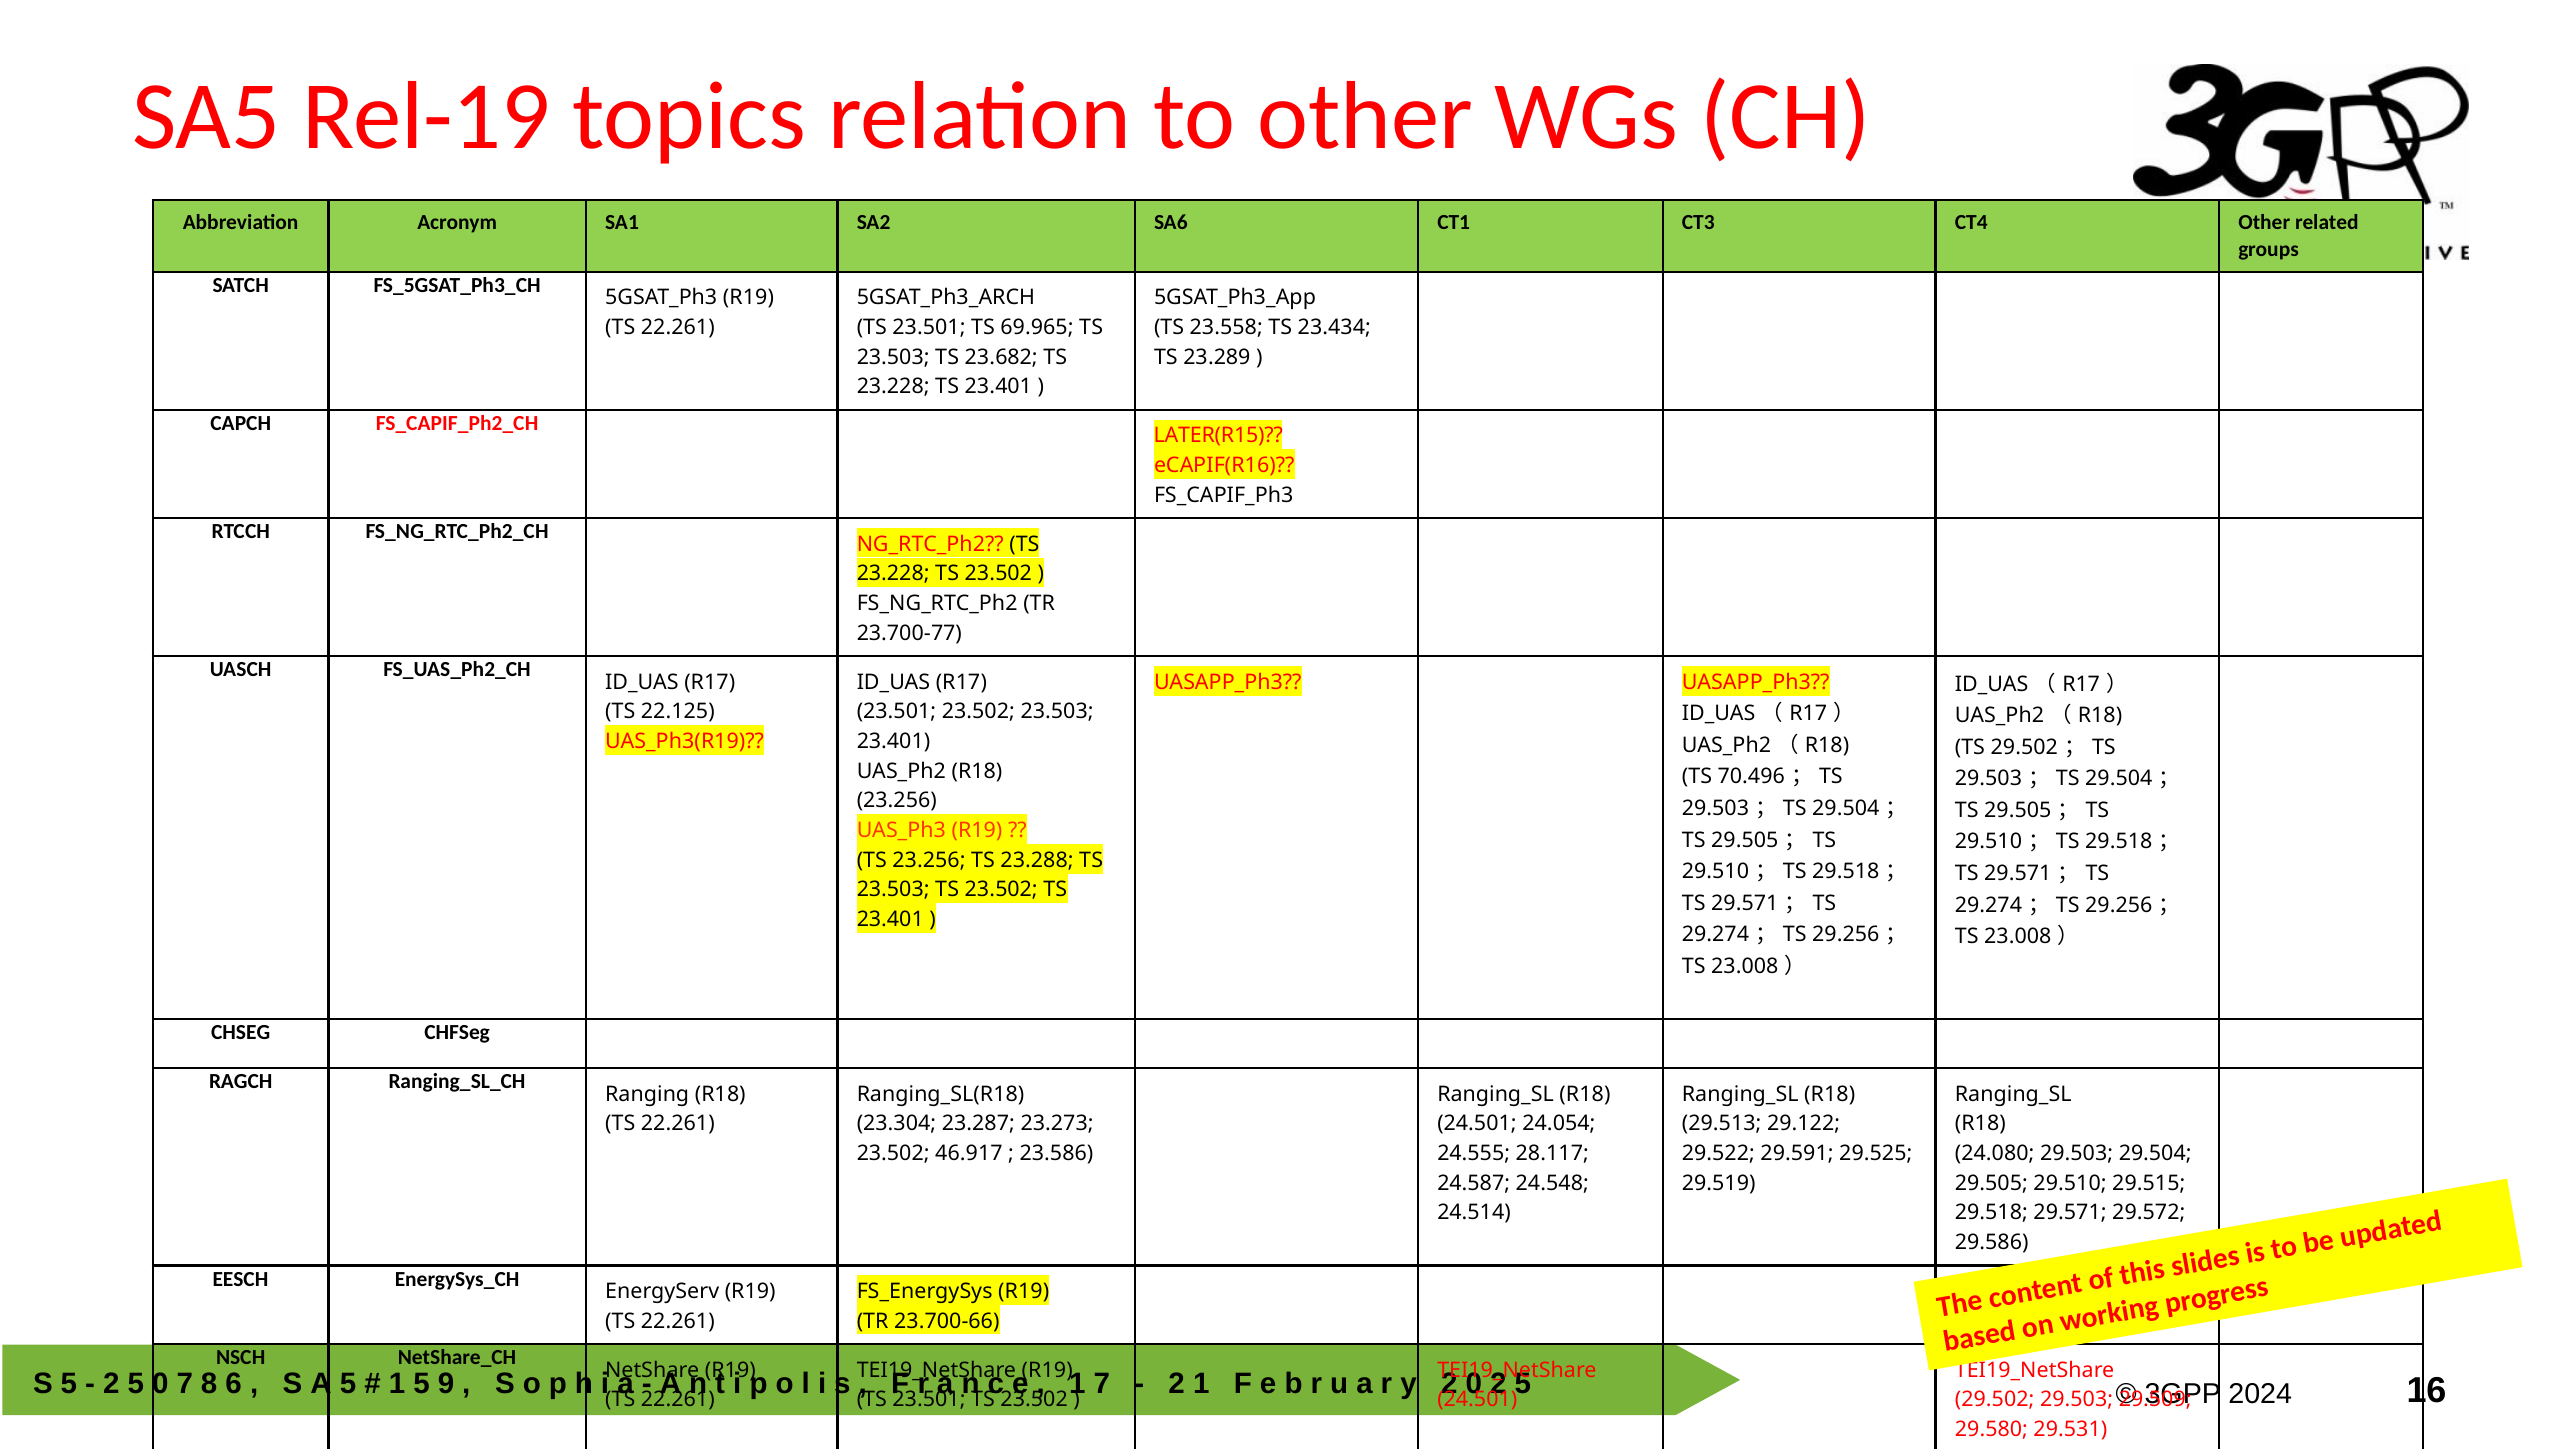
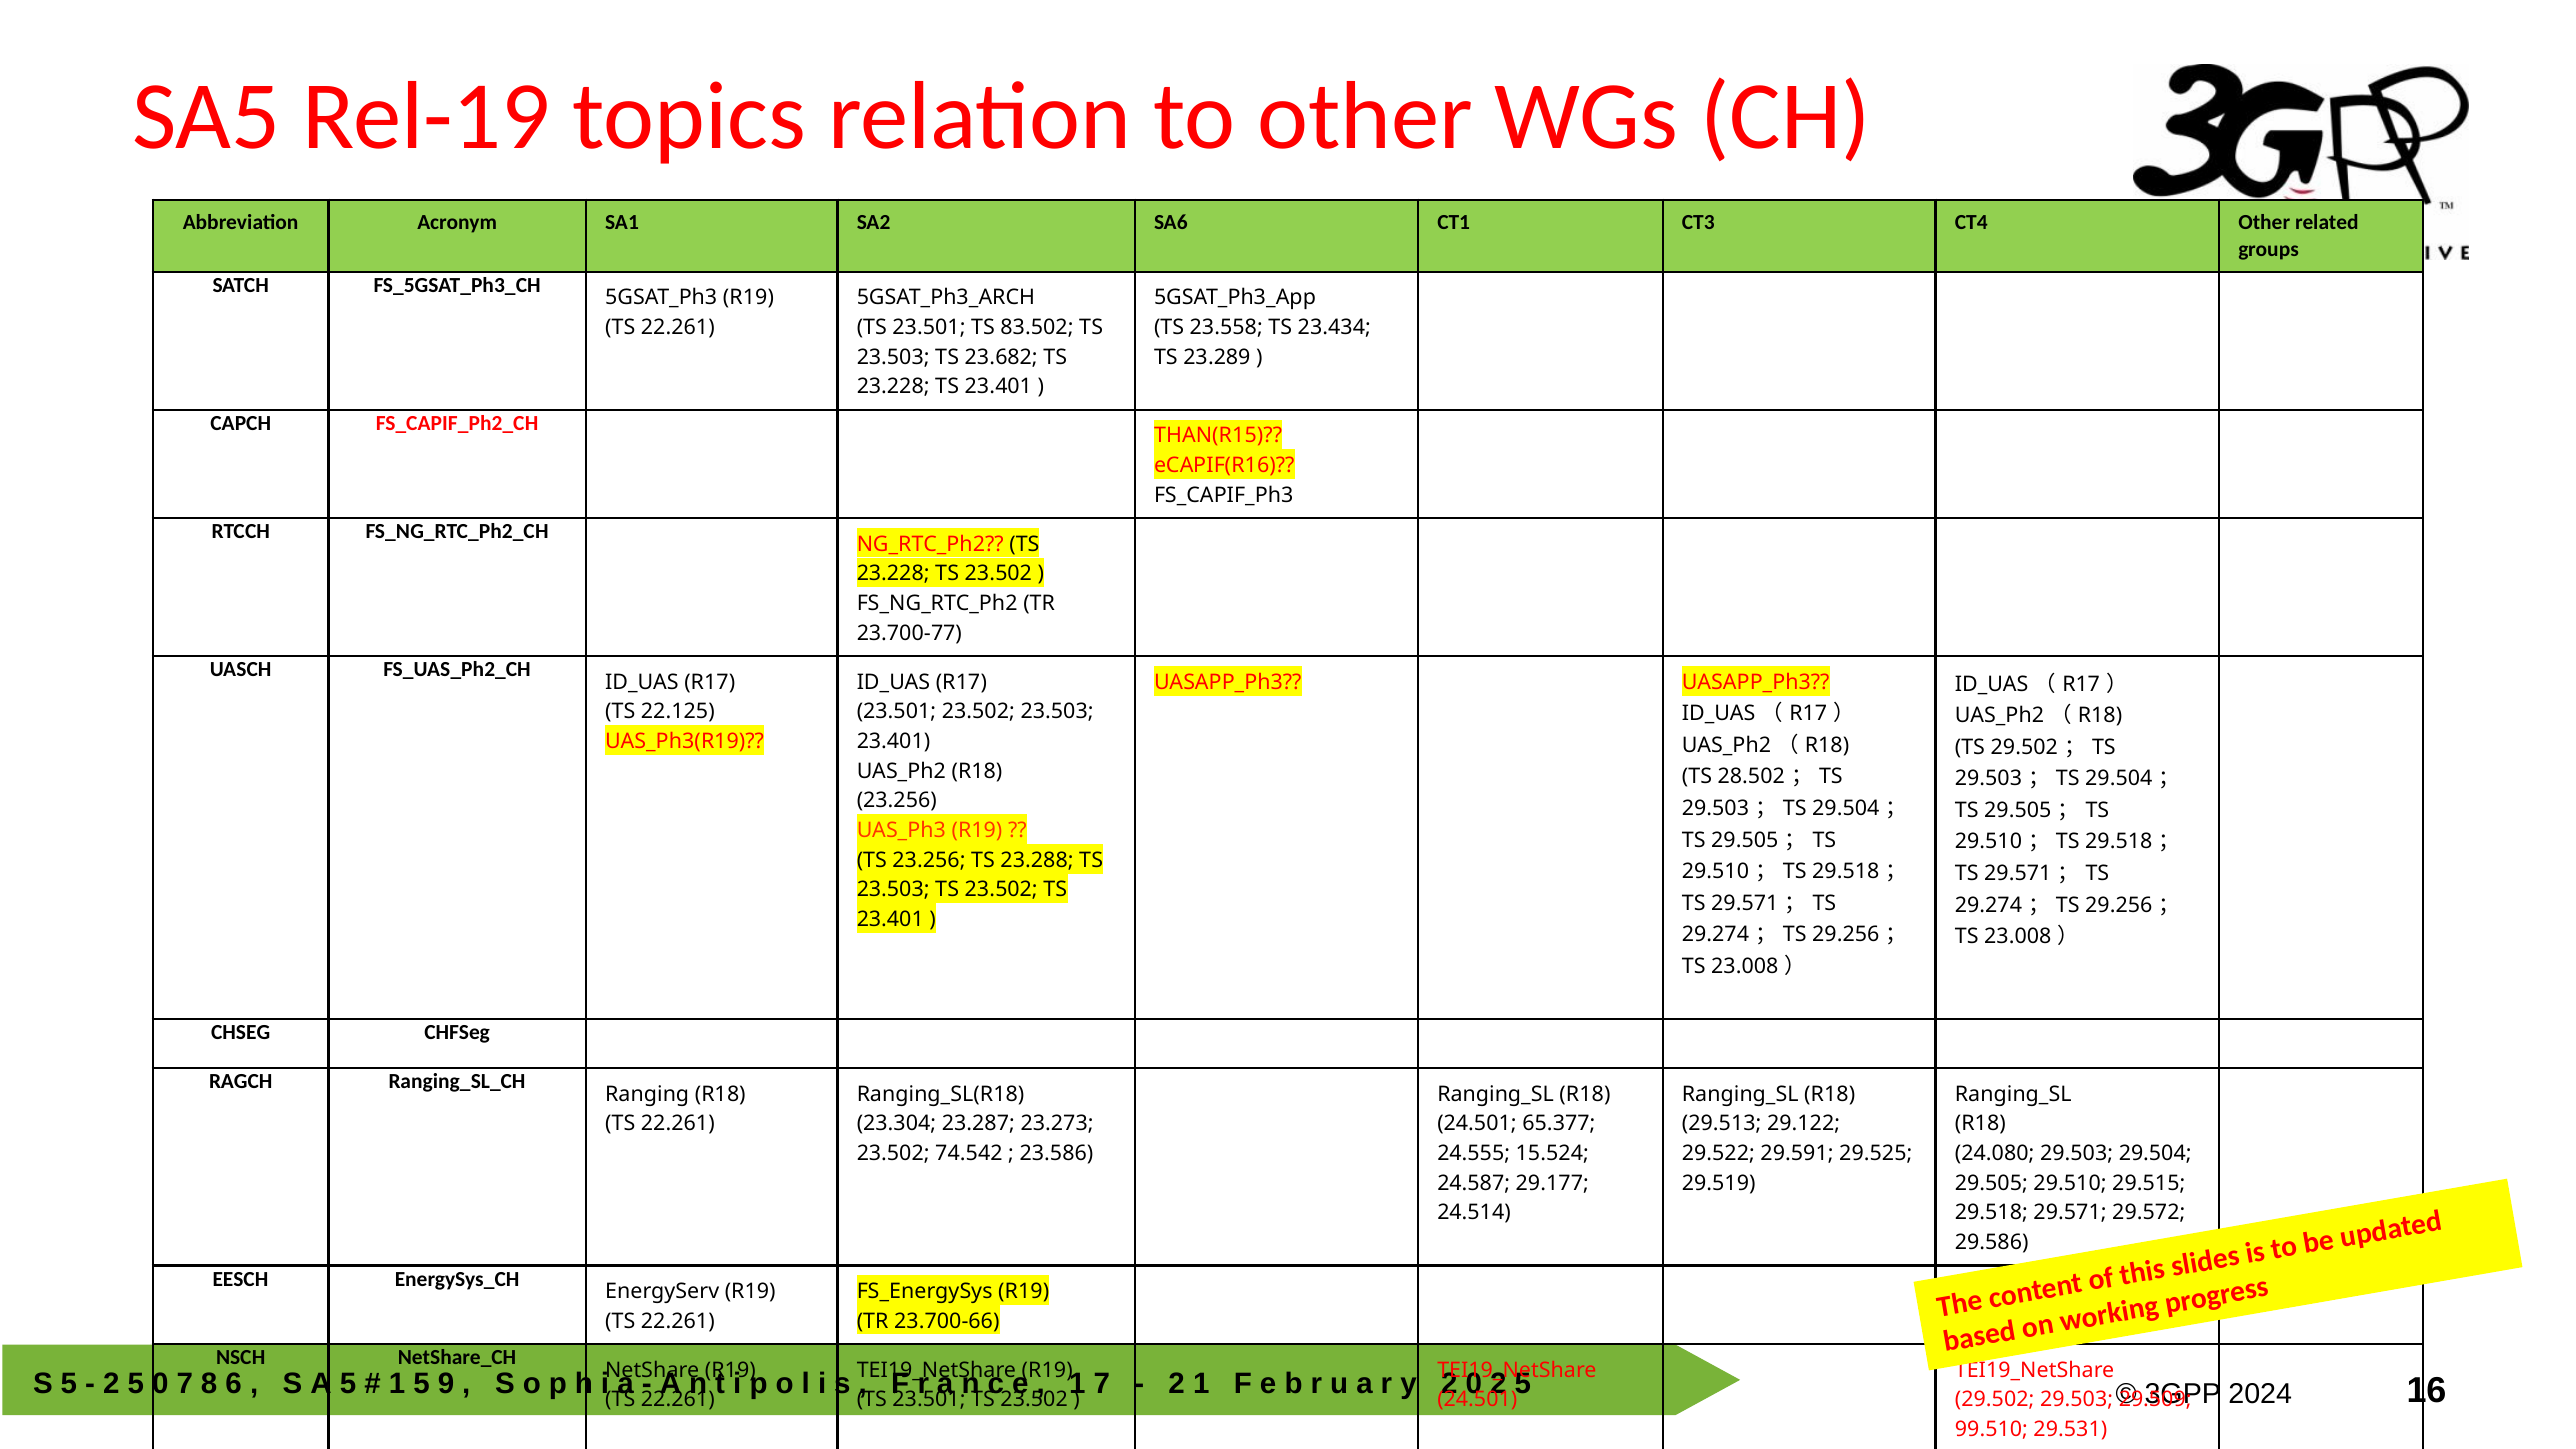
69.965: 69.965 -> 83.502
LATER(R15: LATER(R15 -> THAN(R15
70.496: 70.496 -> 28.502
24.054: 24.054 -> 65.377
46.917: 46.917 -> 74.542
28.117: 28.117 -> 15.524
24.548: 24.548 -> 29.177
29.580: 29.580 -> 99.510
